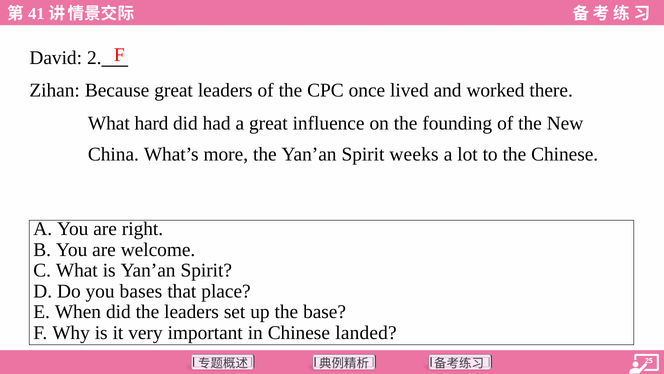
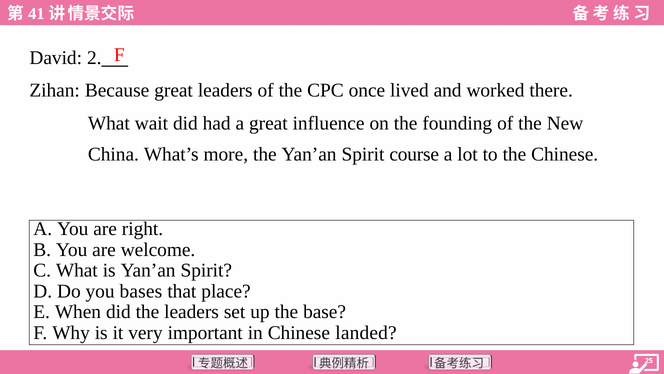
hard: hard -> wait
weeks: weeks -> course
